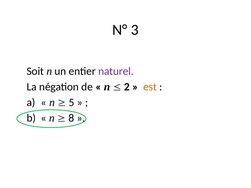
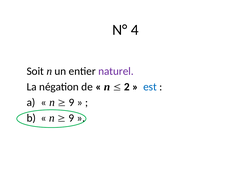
3: 3 -> 4
est colour: orange -> blue
5 at (72, 102): 5 -> 9
8 at (71, 118): 8 -> 9
